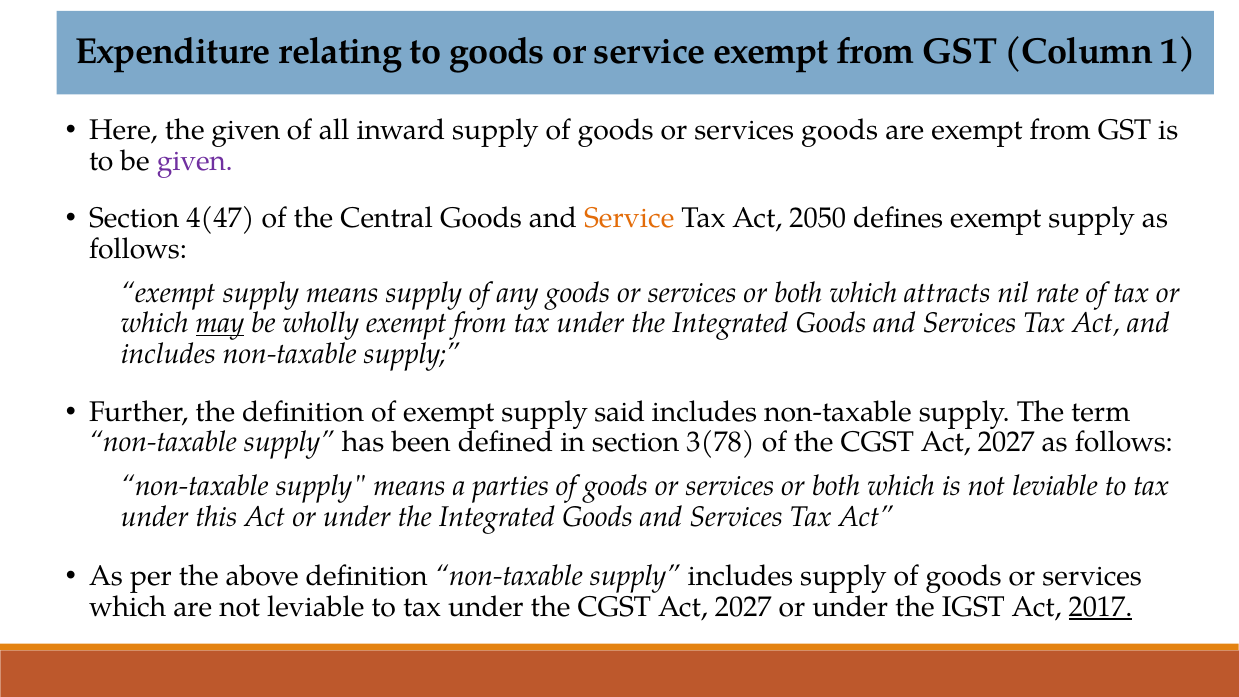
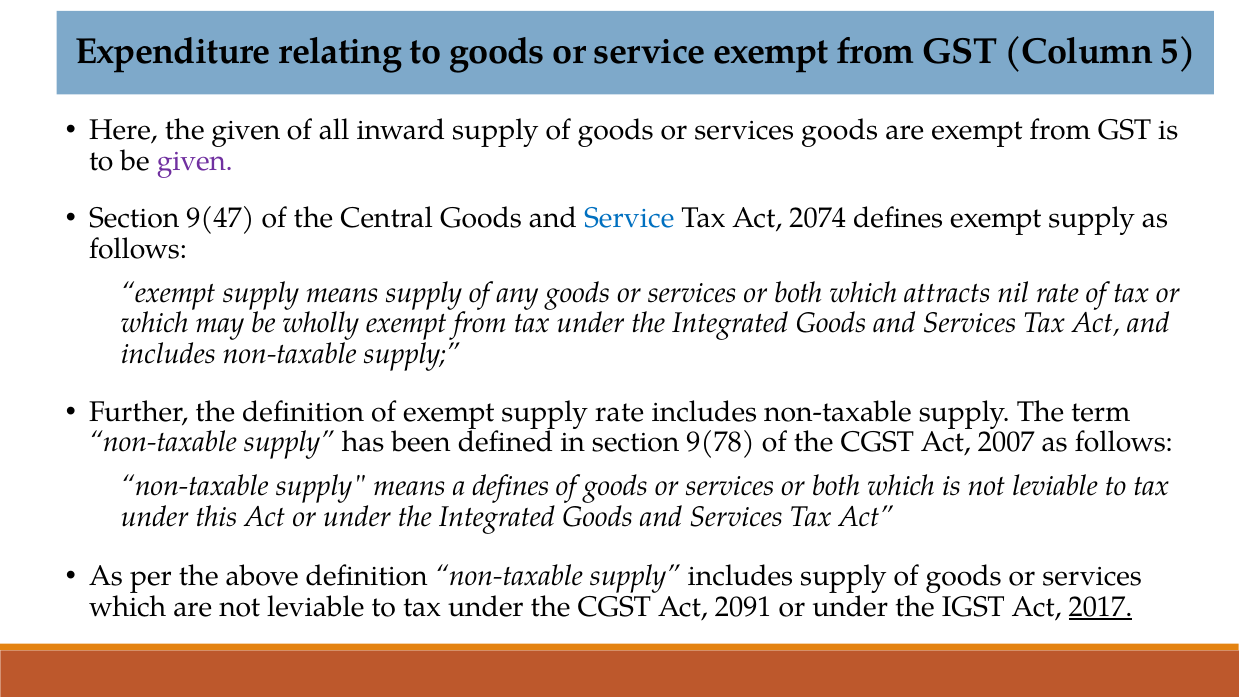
1: 1 -> 5
4(47: 4(47 -> 9(47
Service at (629, 219) colour: orange -> blue
2050: 2050 -> 2074
may underline: present -> none
supply said: said -> rate
3(78: 3(78 -> 9(78
2027 at (1006, 443): 2027 -> 2007
a parties: parties -> defines
2027 at (743, 607): 2027 -> 2091
